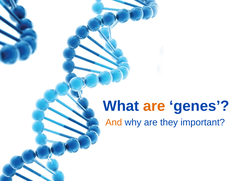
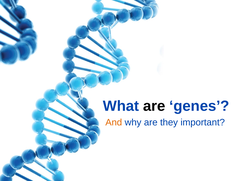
are at (154, 106) colour: orange -> black
